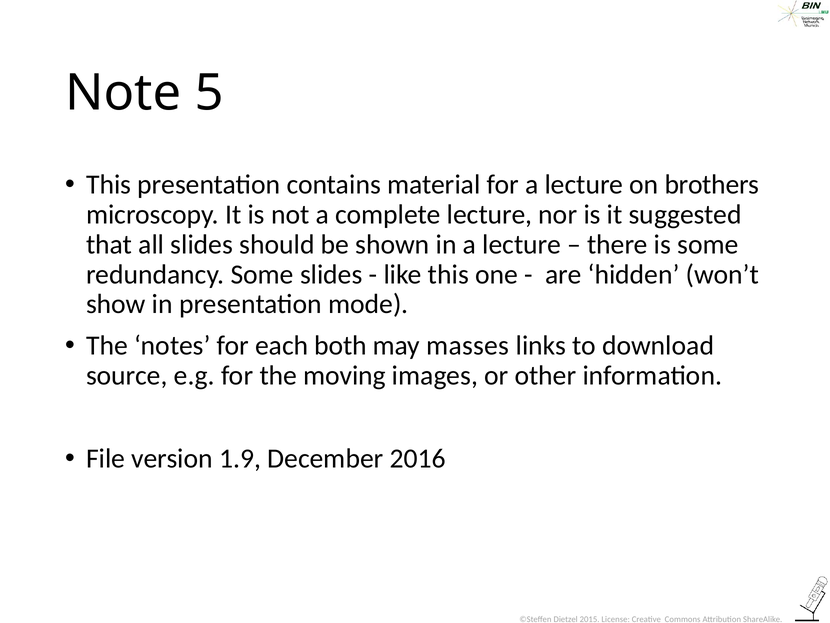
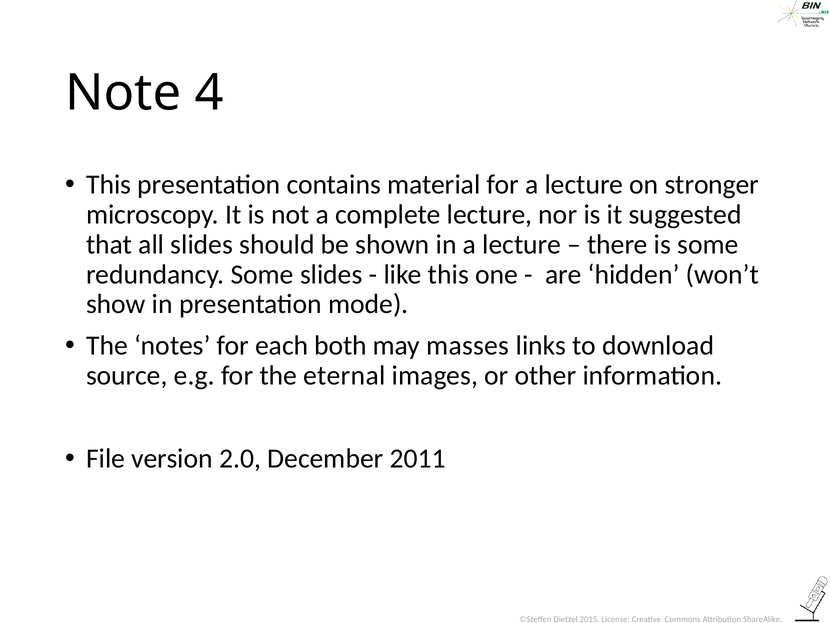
5: 5 -> 4
brothers: brothers -> stronger
moving: moving -> eternal
1.9: 1.9 -> 2.0
2016: 2016 -> 2011
